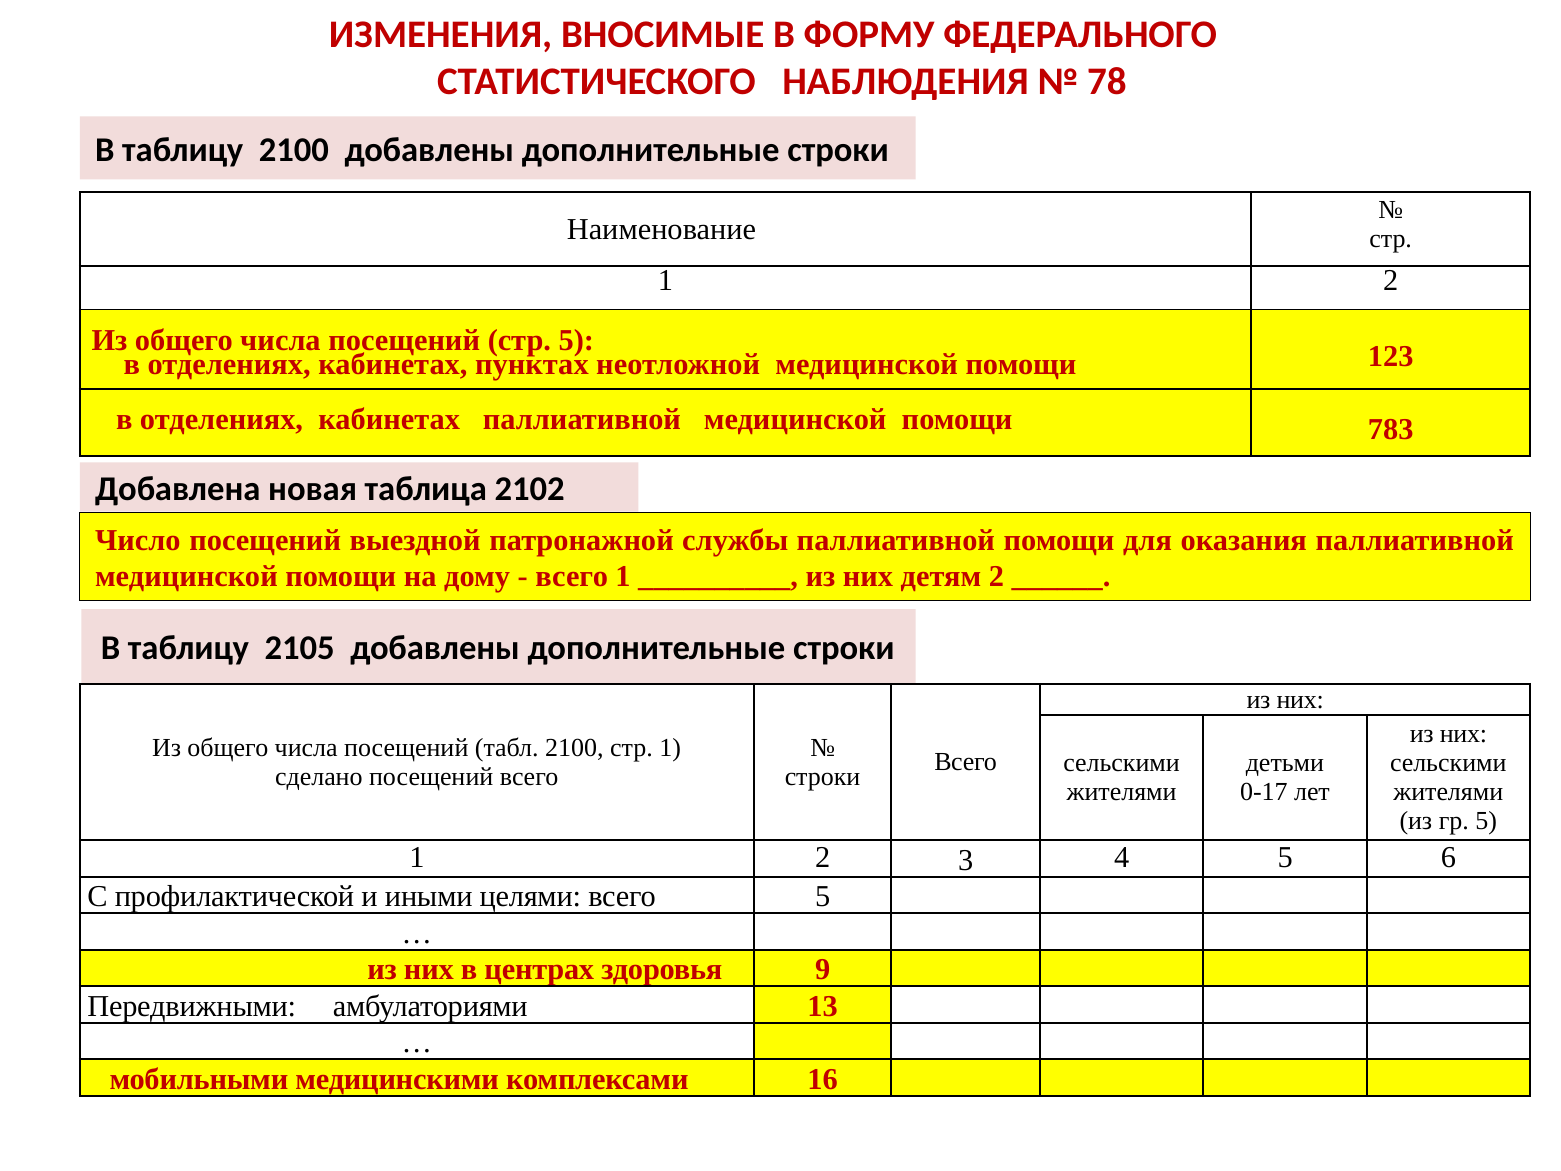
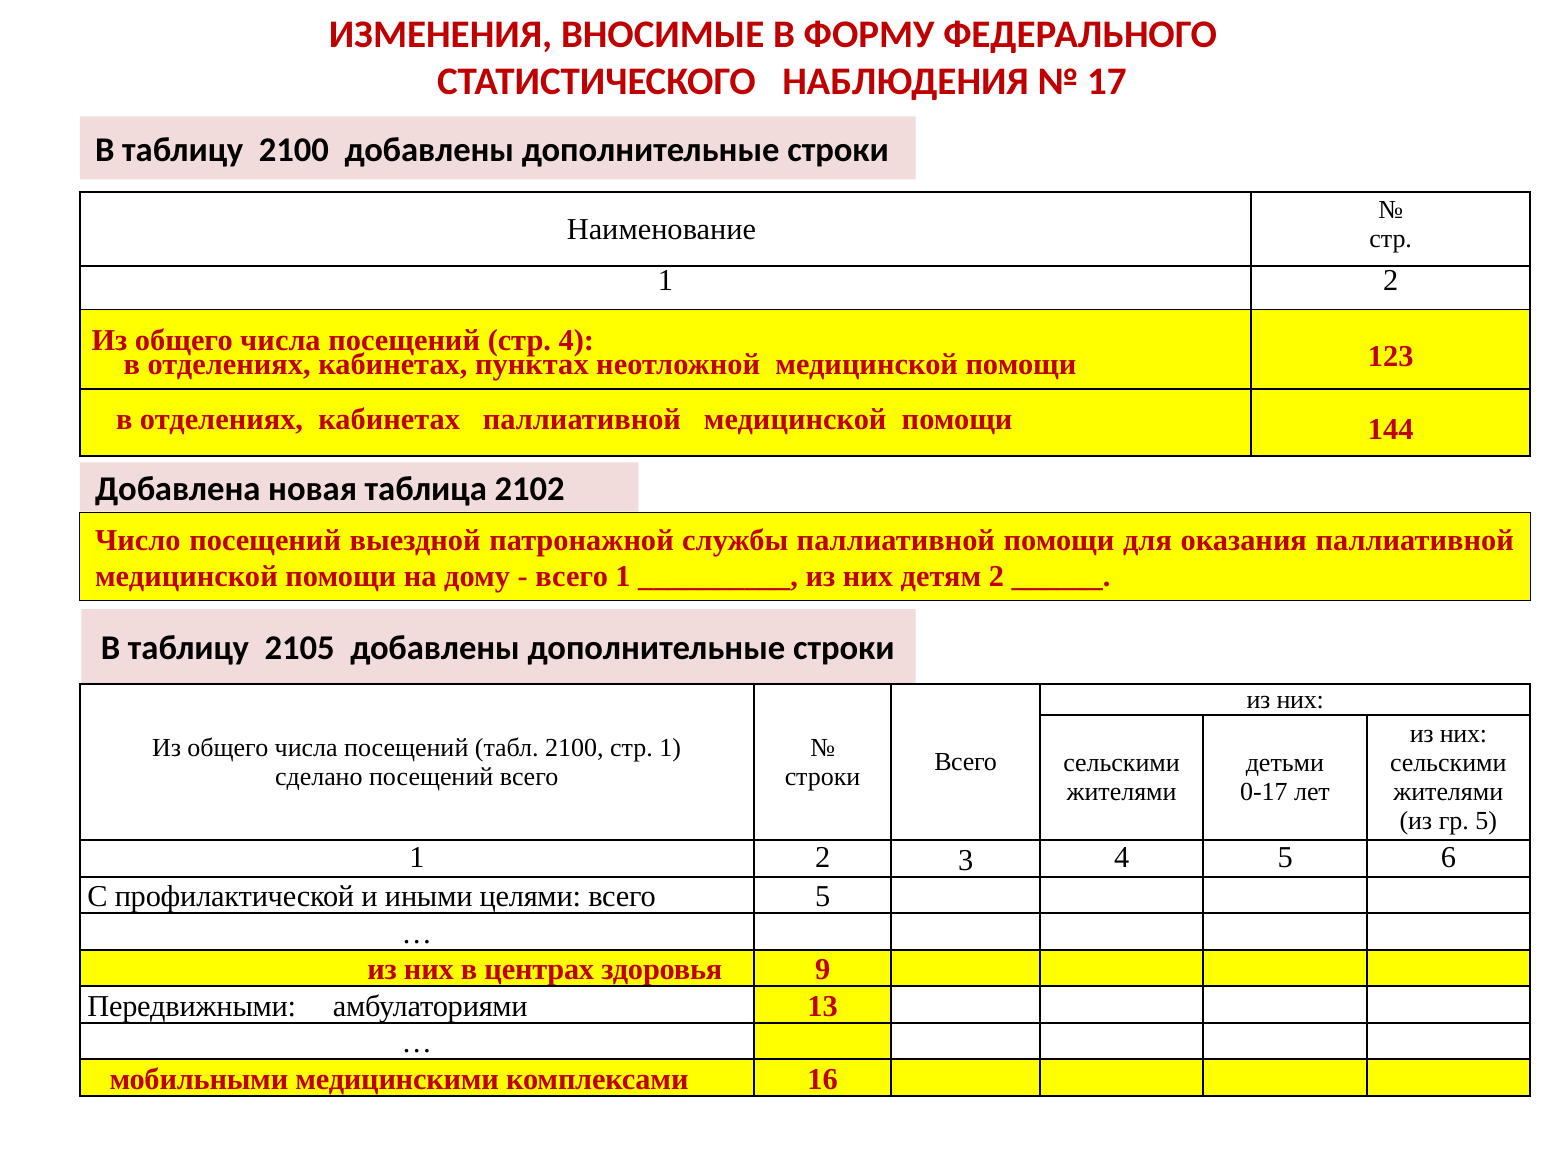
78: 78 -> 17
стр 5: 5 -> 4
783: 783 -> 144
